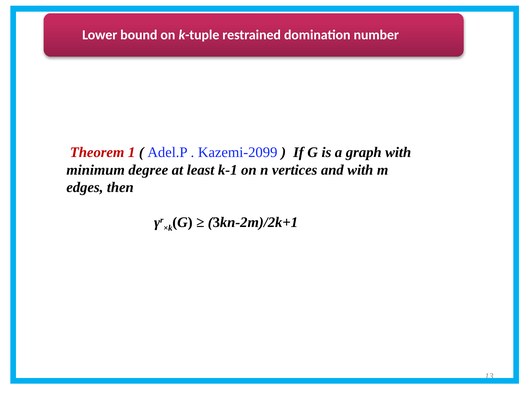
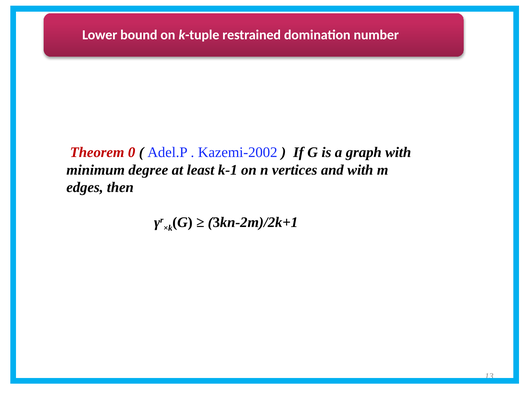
1: 1 -> 0
Kazemi-2099: Kazemi-2099 -> Kazemi-2002
